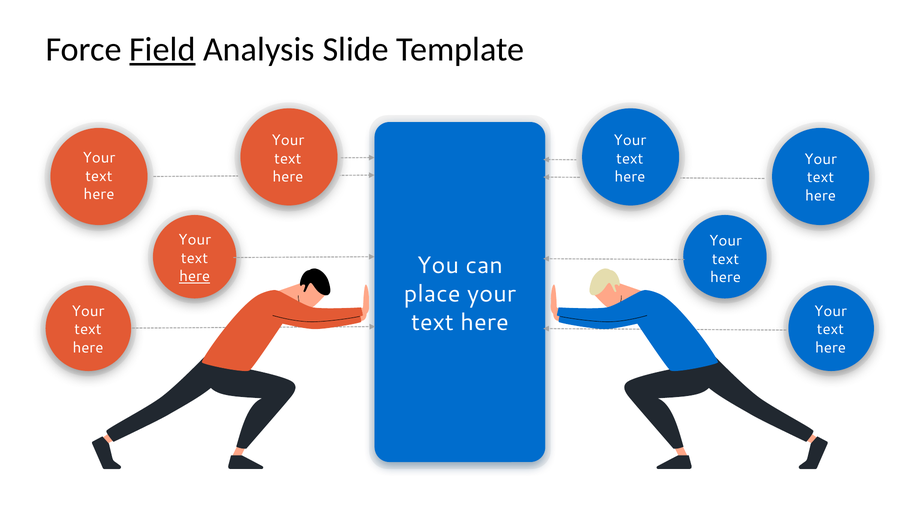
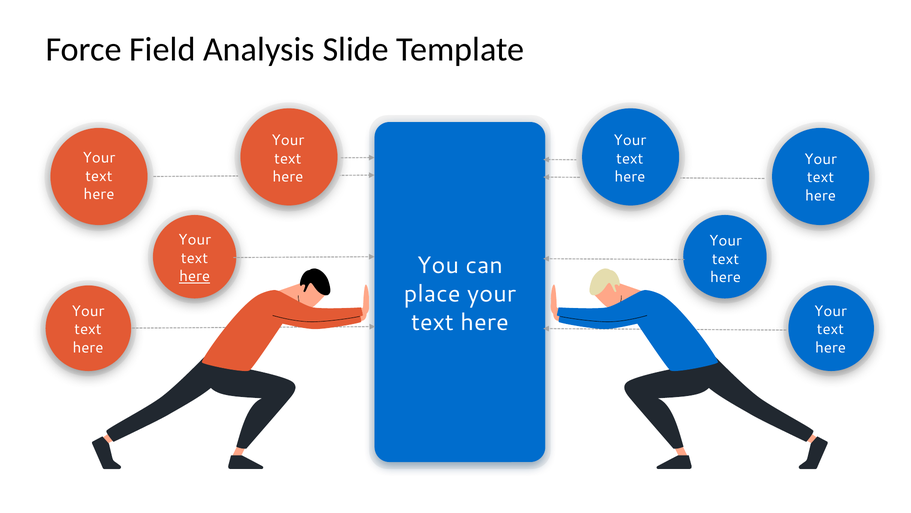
Field underline: present -> none
